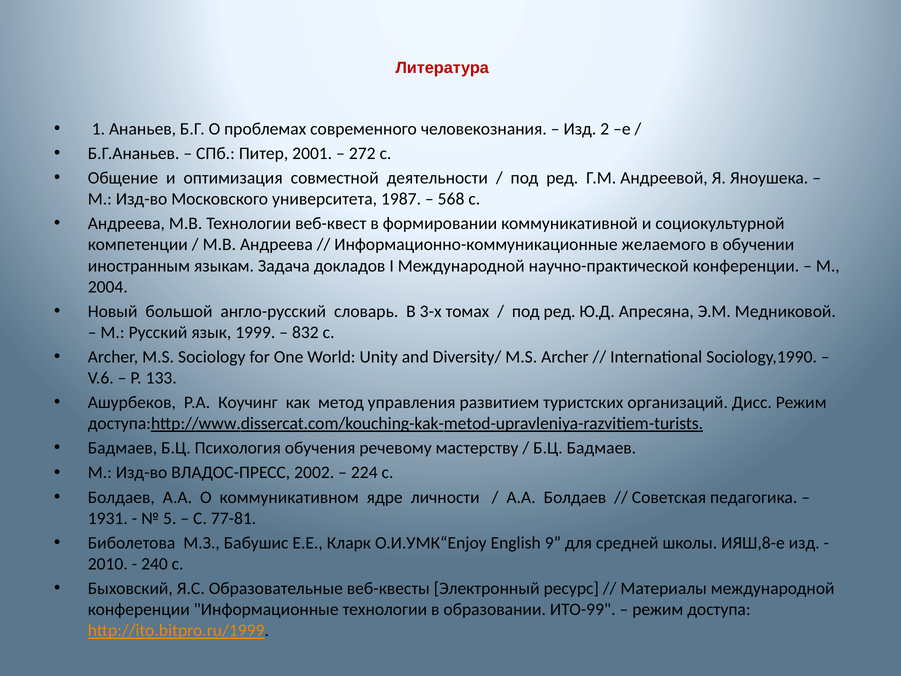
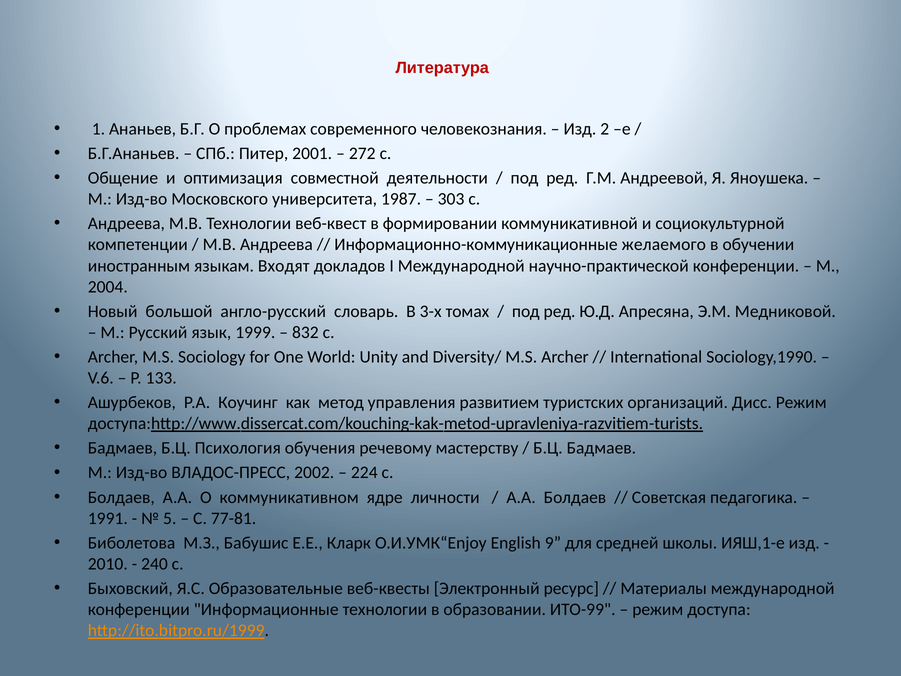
568: 568 -> 303
Задача: Задача -> Входят
1931: 1931 -> 1991
ИЯШ,8-е: ИЯШ,8-е -> ИЯШ,1-е
